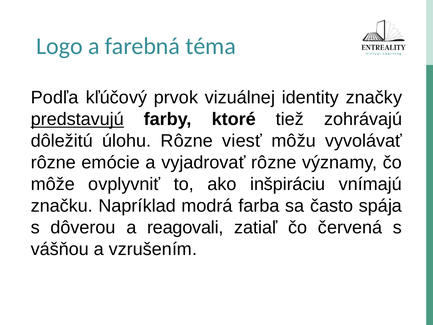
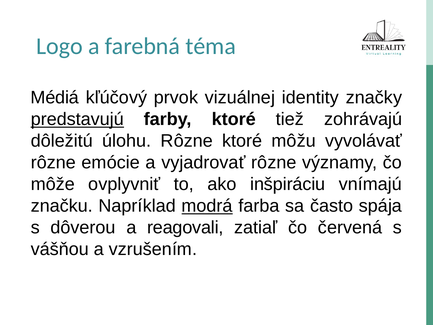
Podľa: Podľa -> Médiá
Rôzne viesť: viesť -> ktoré
modrá underline: none -> present
